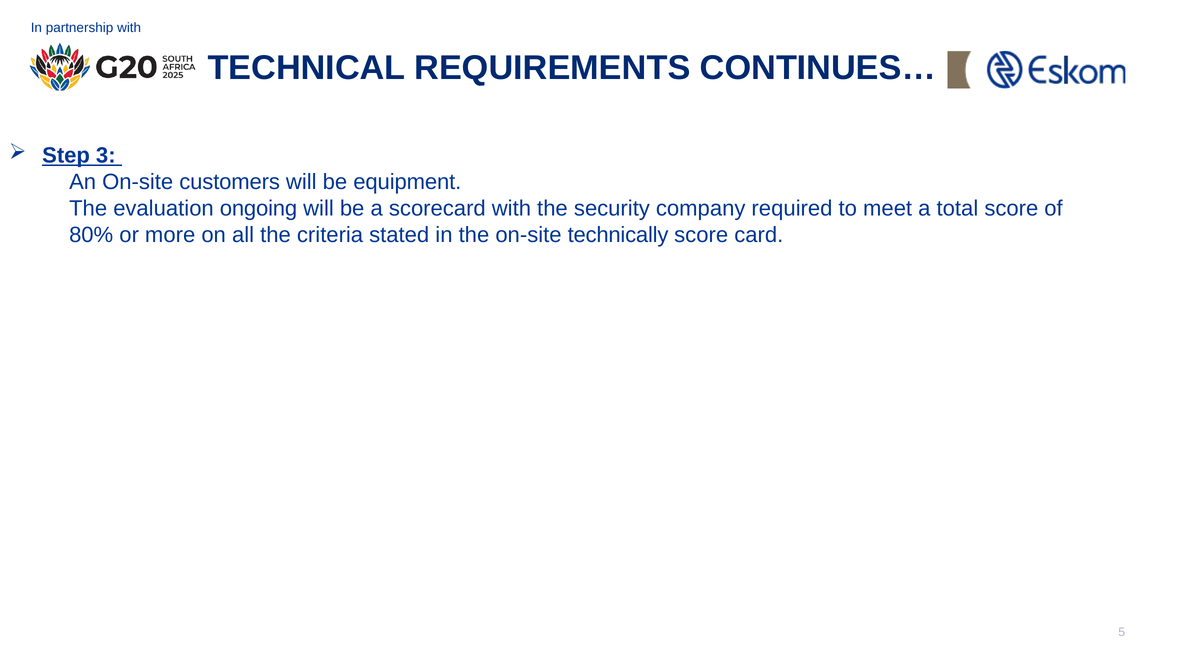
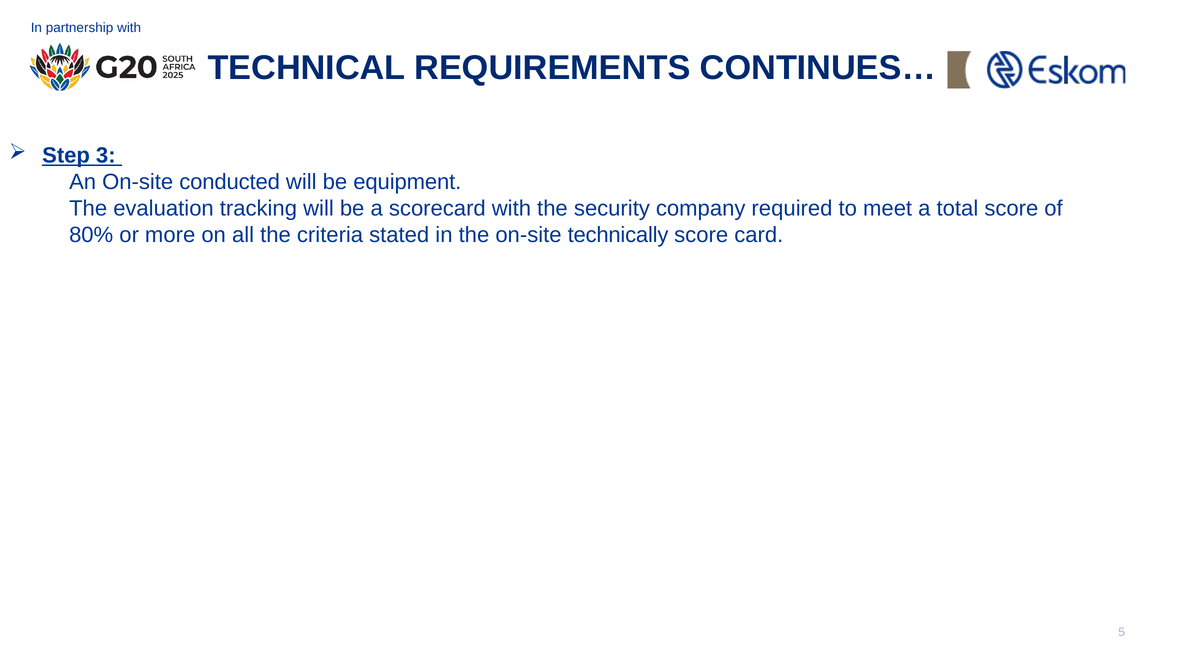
customers: customers -> conducted
ongoing: ongoing -> tracking
